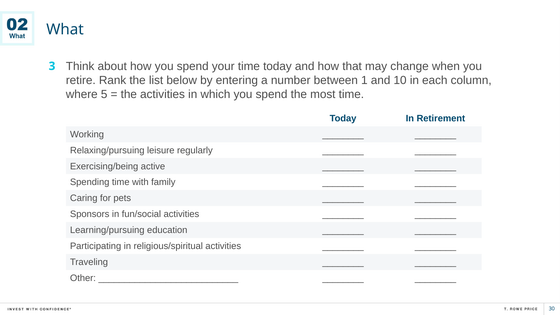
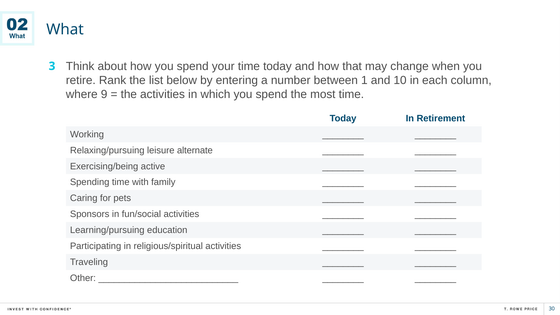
5: 5 -> 9
regularly: regularly -> alternate
